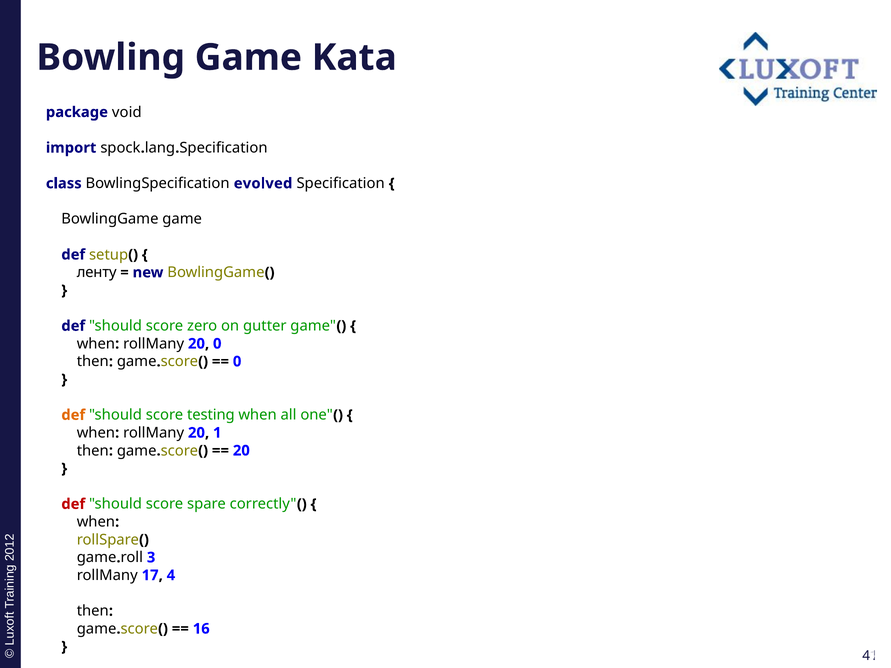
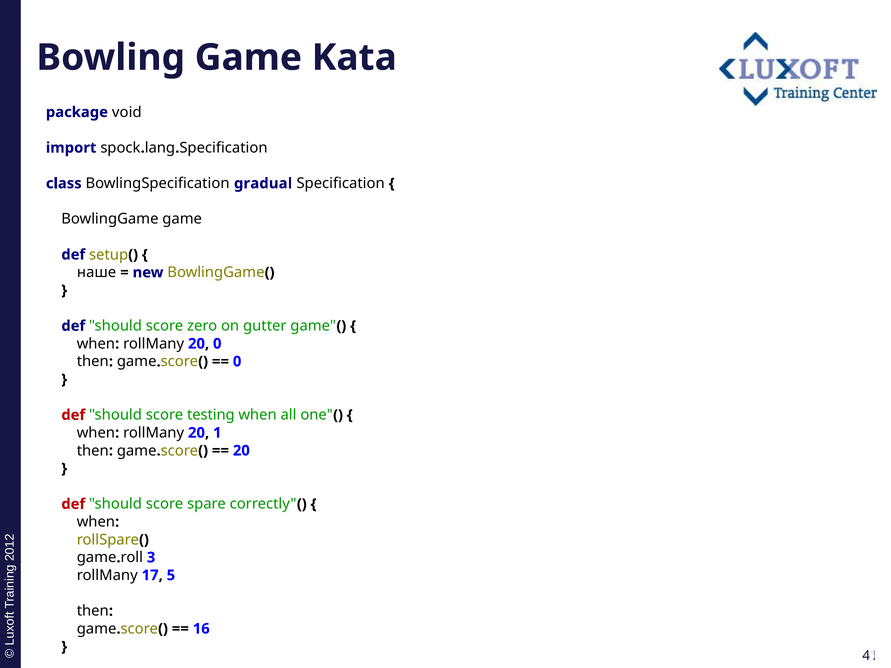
evolved: evolved -> gradual
ленту: ленту -> наше
def at (73, 415) colour: orange -> red
4: 4 -> 5
